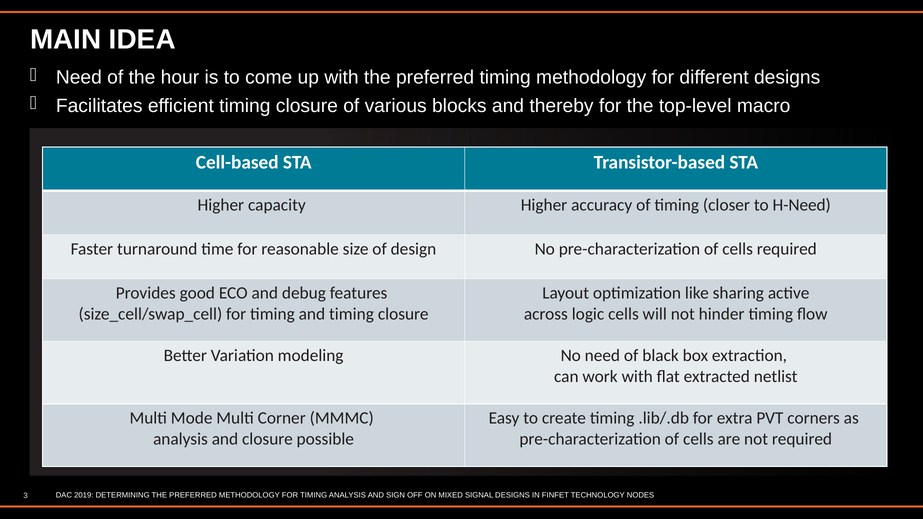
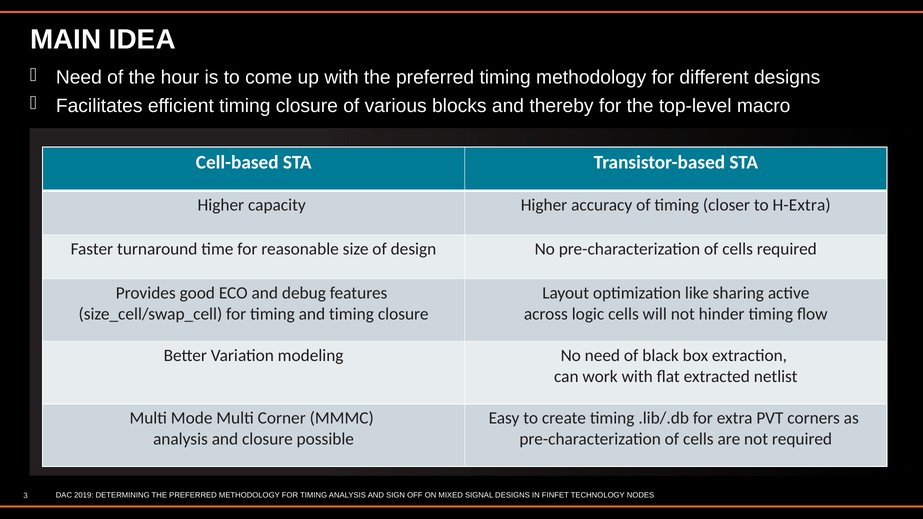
H-Need: H-Need -> H-Extra
